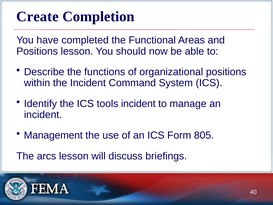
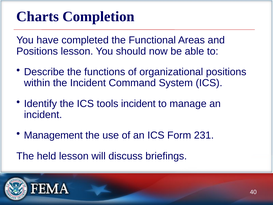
Create: Create -> Charts
805: 805 -> 231
arcs: arcs -> held
